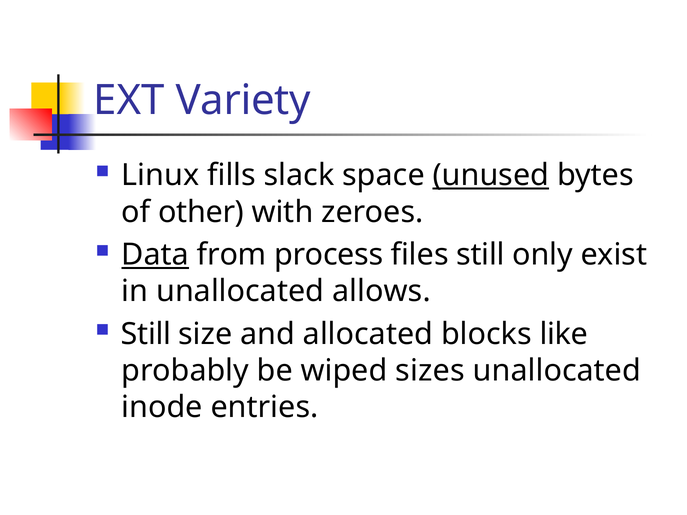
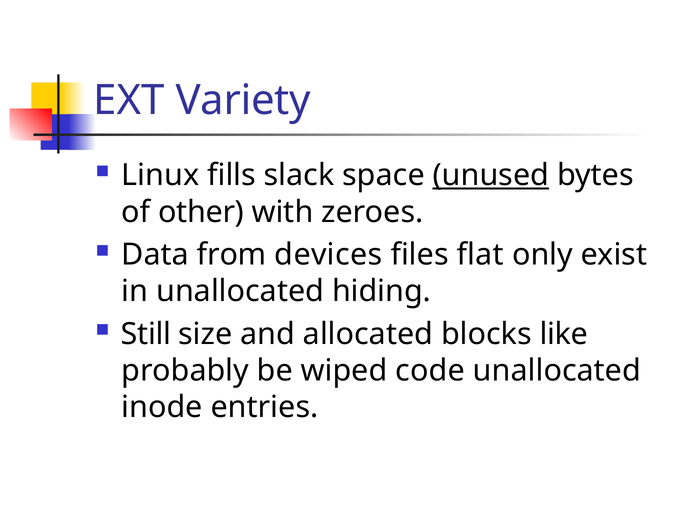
Data underline: present -> none
process: process -> devices
files still: still -> flat
allows: allows -> hiding
sizes: sizes -> code
